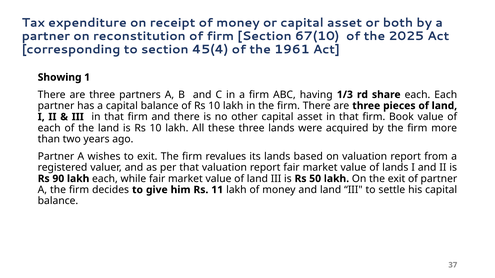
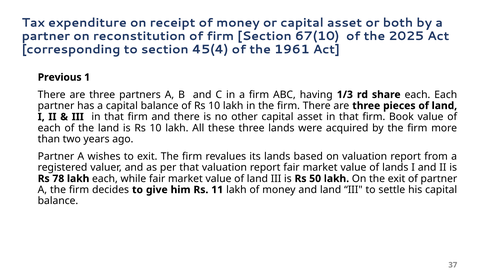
Showing: Showing -> Previous
90: 90 -> 78
